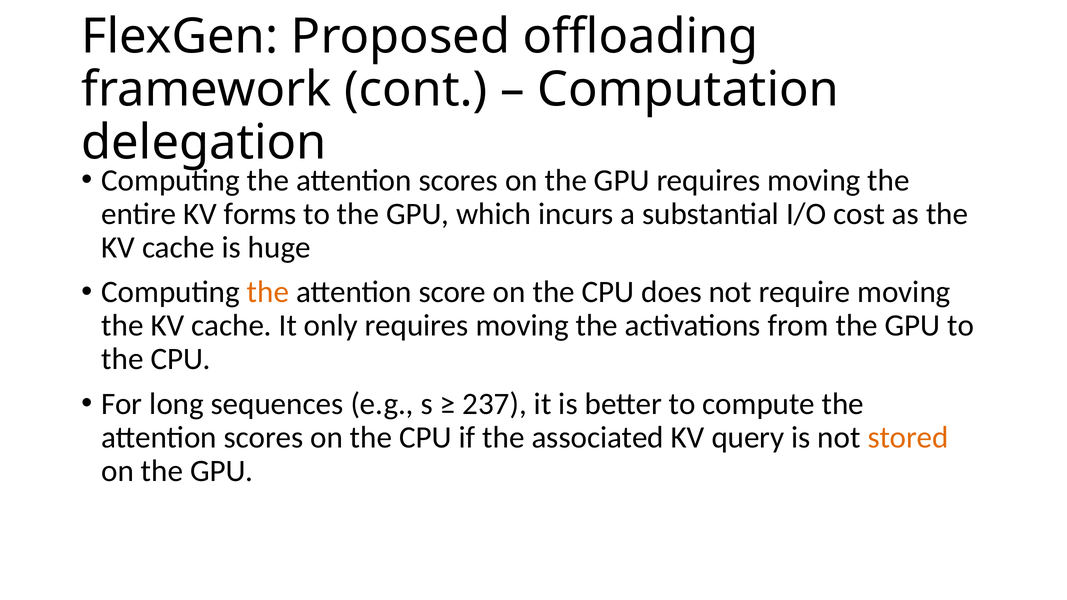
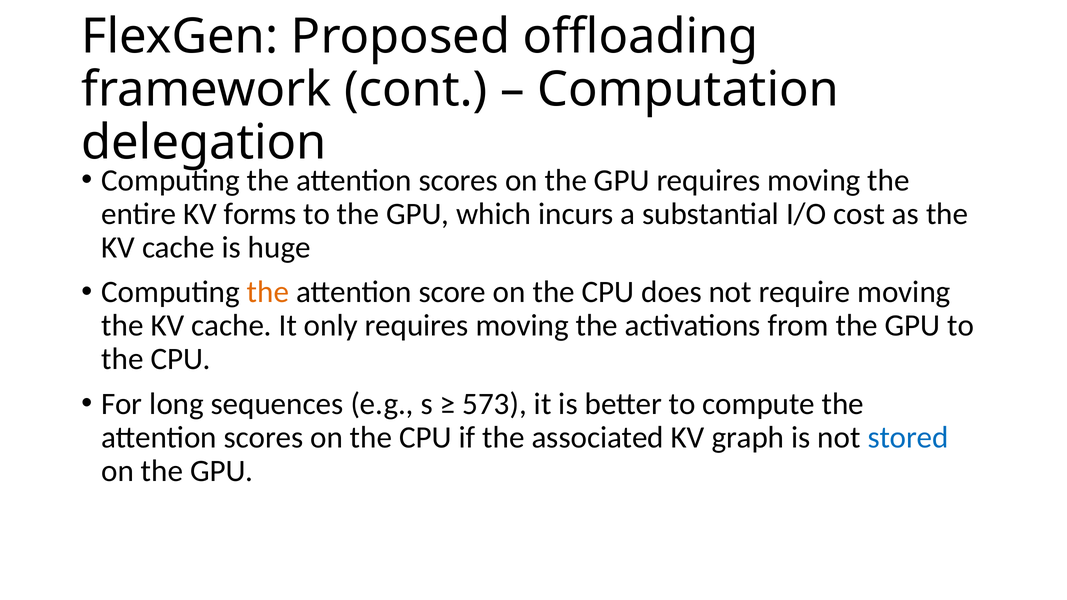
237: 237 -> 573
query: query -> graph
stored colour: orange -> blue
